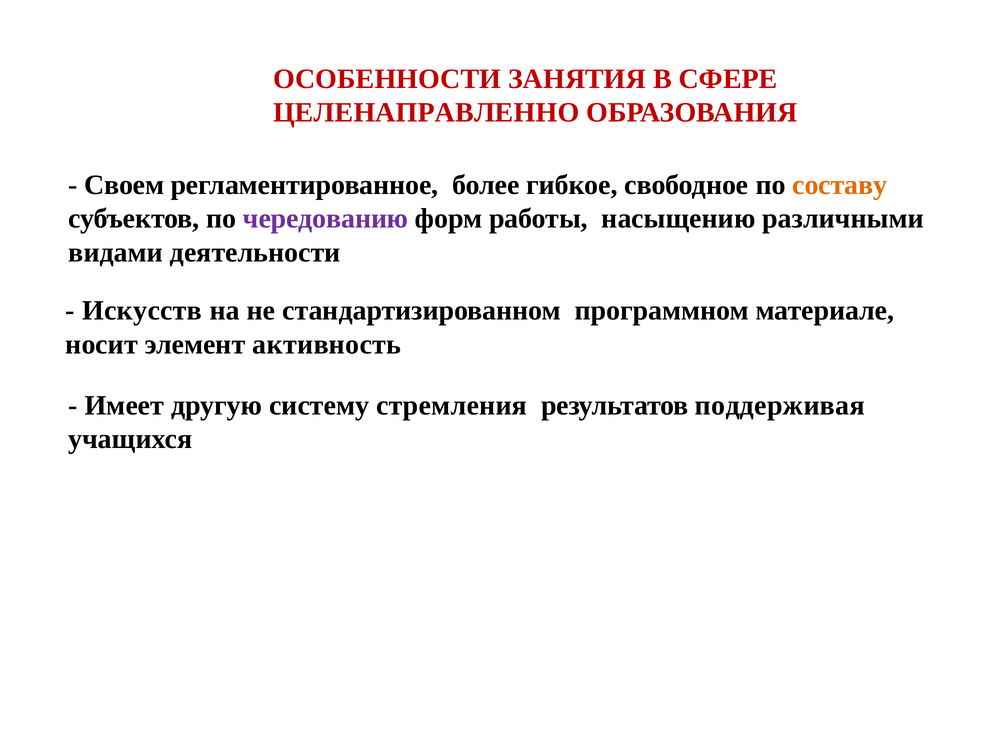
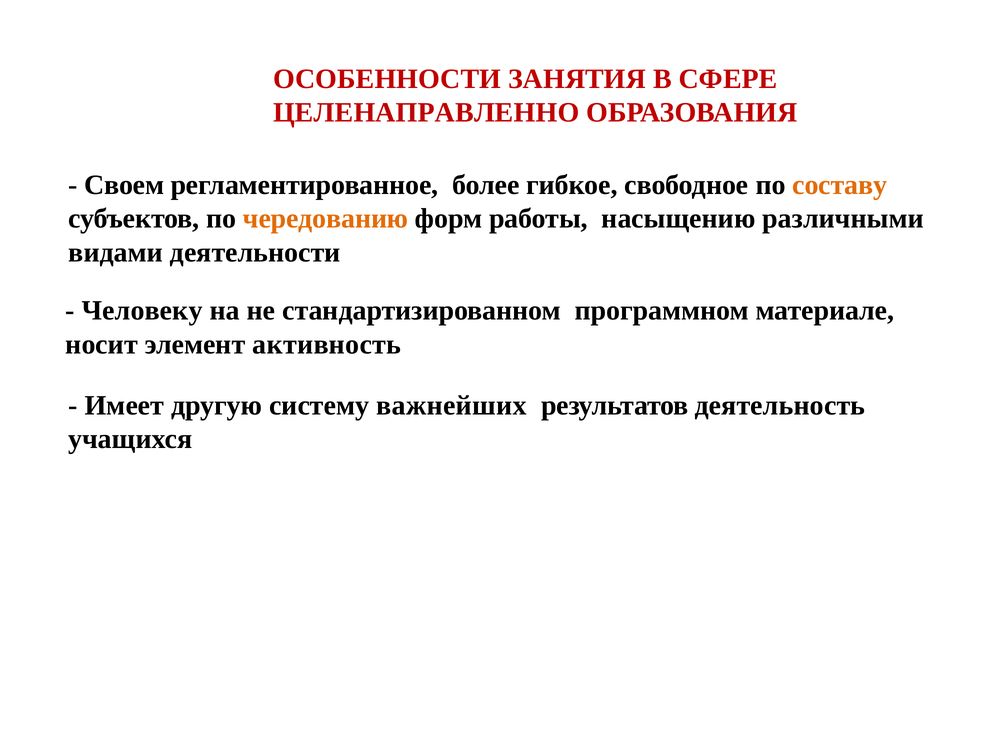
чередованию colour: purple -> orange
Искусств: Искусств -> Человеку
стремления: стремления -> важнейших
поддерживая: поддерживая -> деятельность
